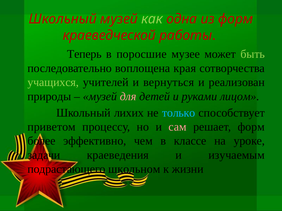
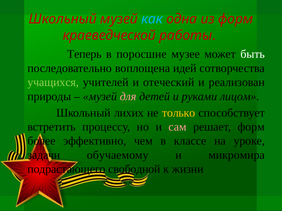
как colour: light green -> light blue
быть colour: light green -> white
края: края -> идей
вернуться: вернуться -> отеческий
только colour: light blue -> yellow
приветом: приветом -> встретить
краеведения: краеведения -> обучаемому
изучаемым: изучаемым -> микромира
школьном: школьном -> свободной
